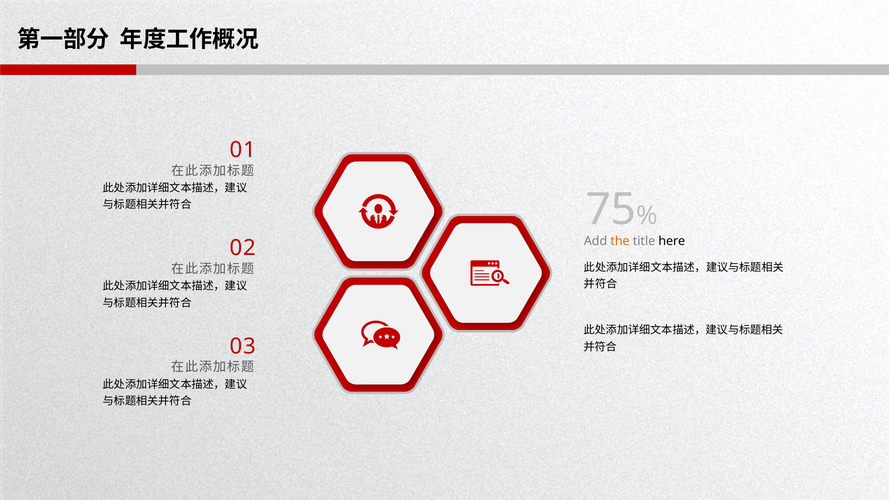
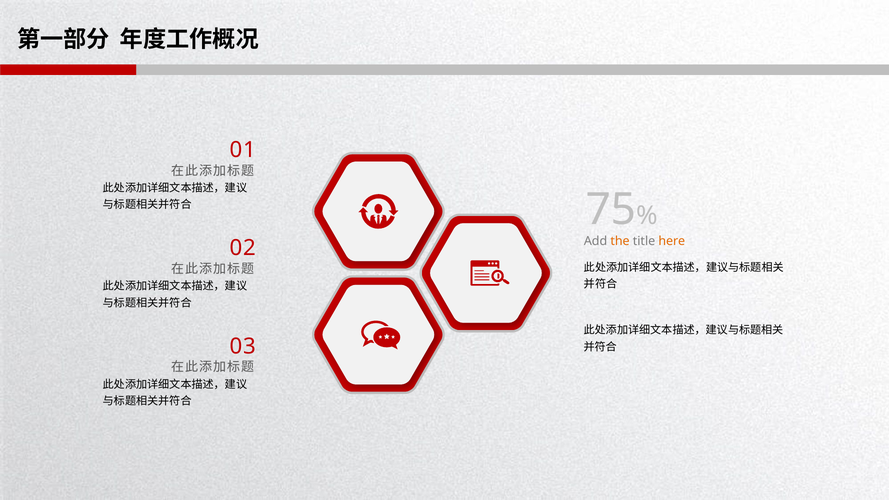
here colour: black -> orange
